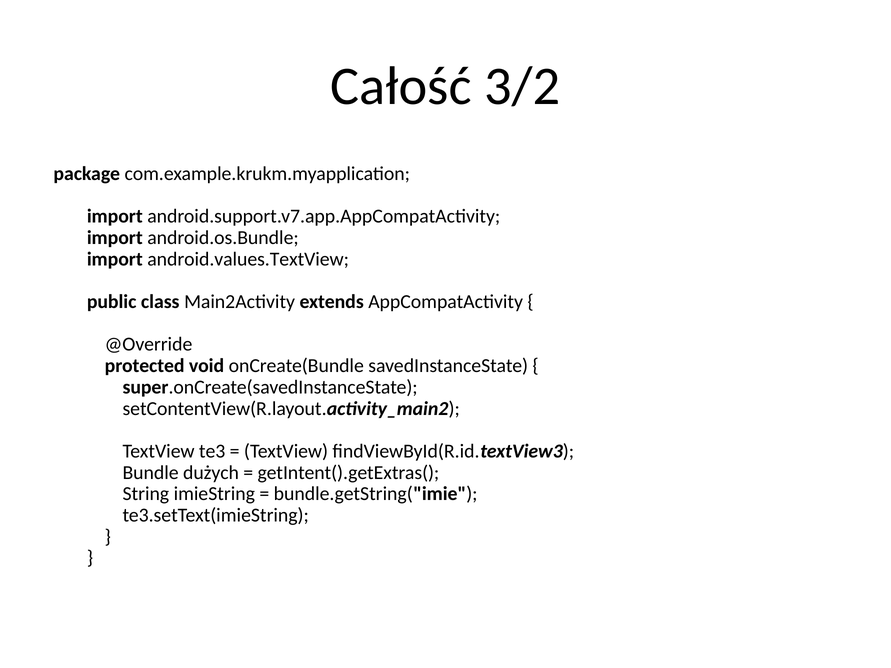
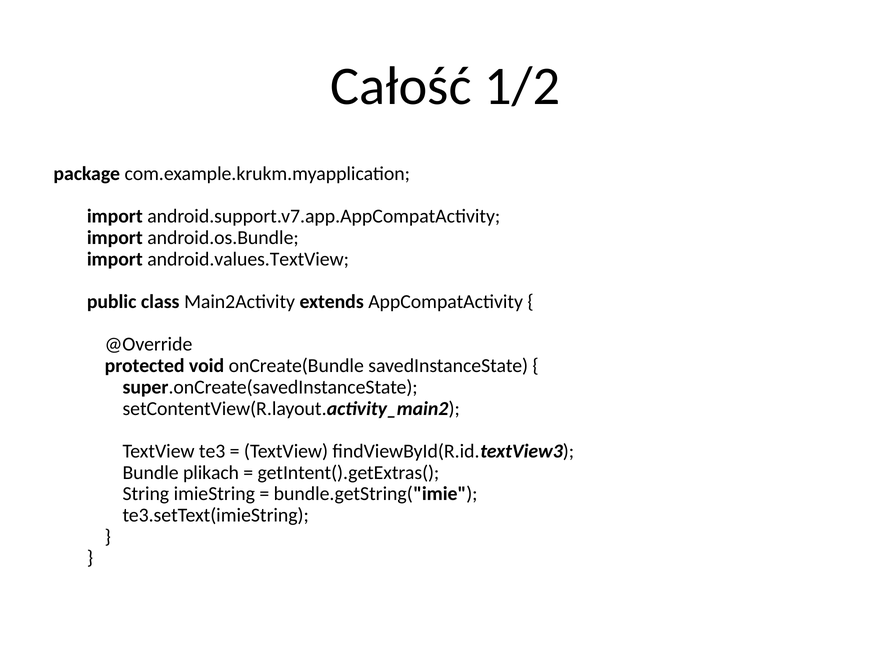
3/2: 3/2 -> 1/2
dużych: dużych -> plikach
